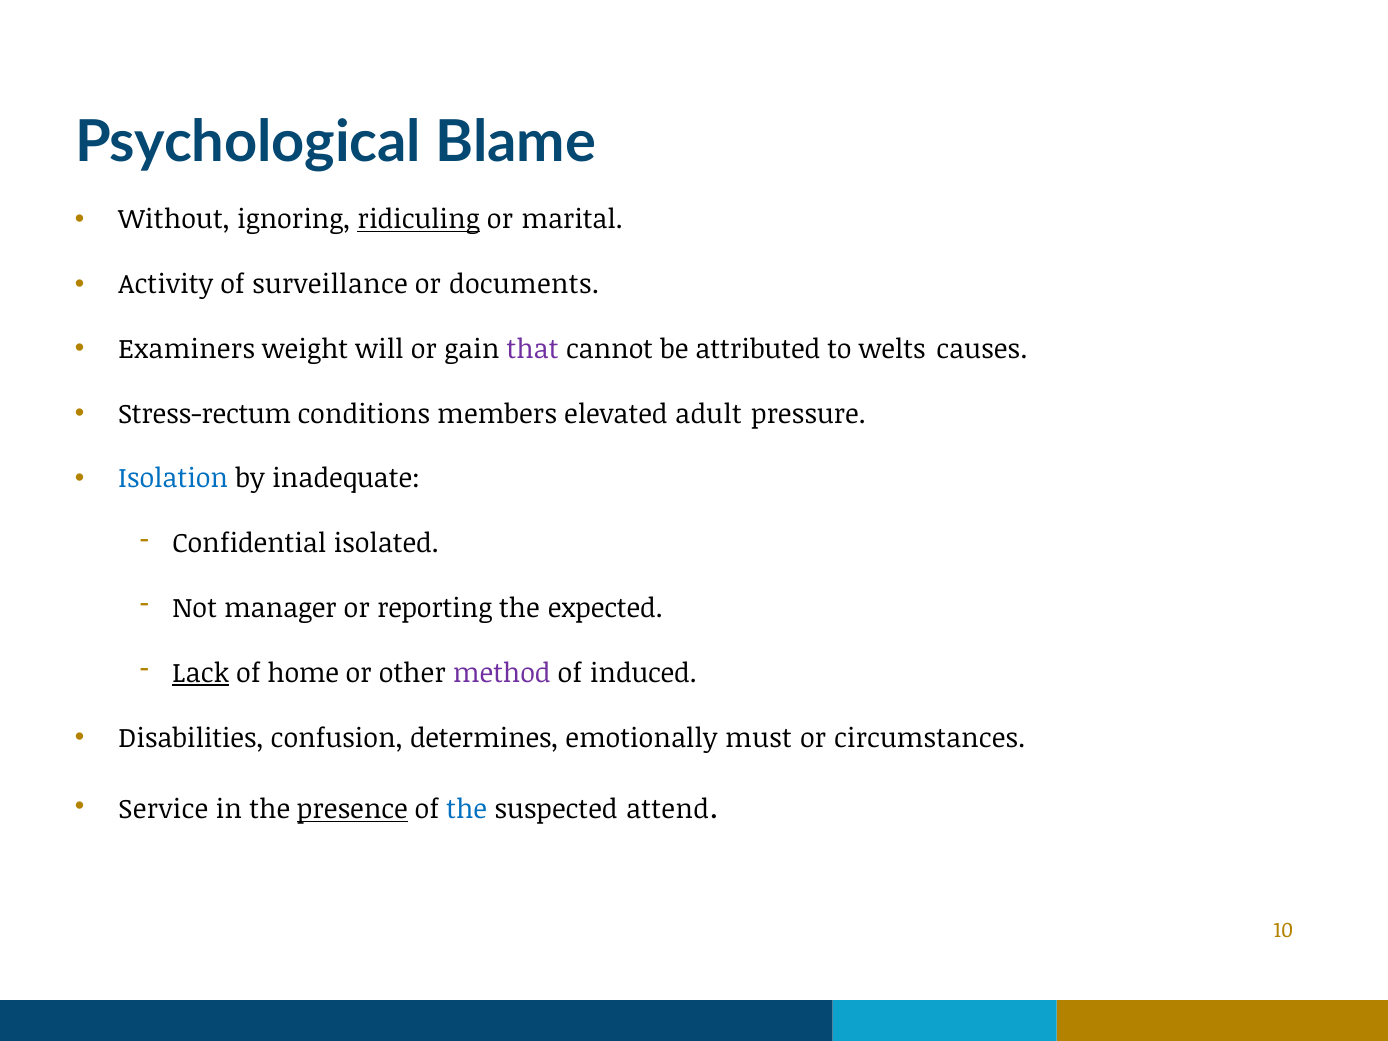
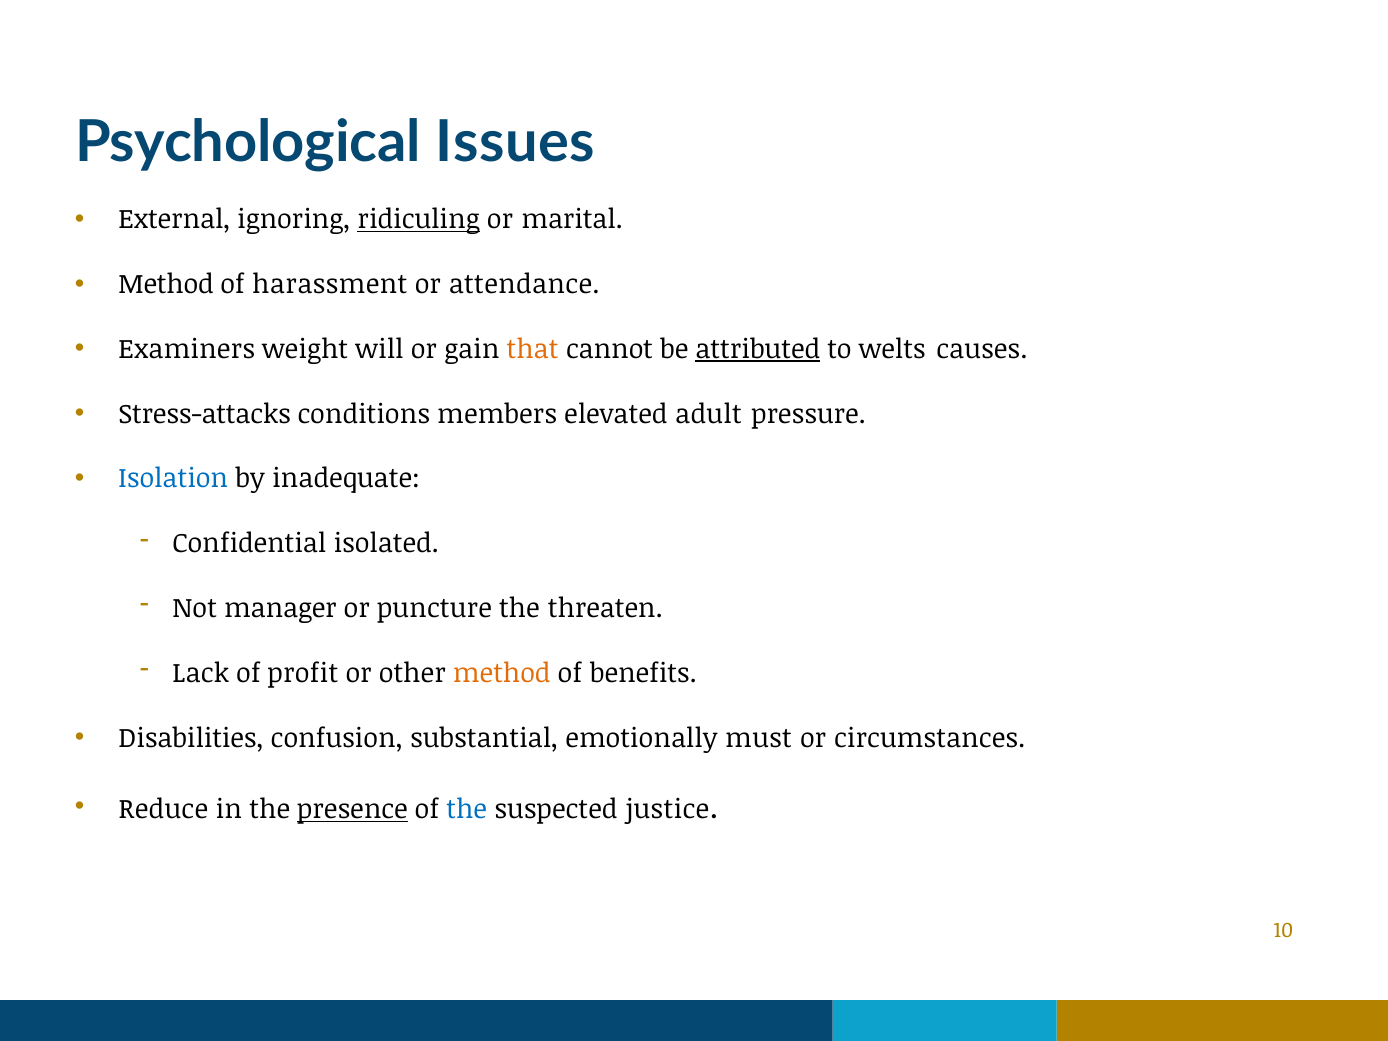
Blame: Blame -> Issues
Without: Without -> External
Activity at (166, 285): Activity -> Method
surveillance: surveillance -> harassment
documents: documents -> attendance
that colour: purple -> orange
attributed underline: none -> present
Stress-rectum: Stress-rectum -> Stress-attacks
reporting: reporting -> puncture
expected: expected -> threaten
Lack underline: present -> none
home: home -> profit
method at (502, 673) colour: purple -> orange
induced: induced -> benefits
determines: determines -> substantial
Service: Service -> Reduce
attend: attend -> justice
